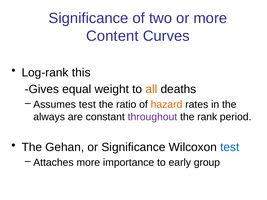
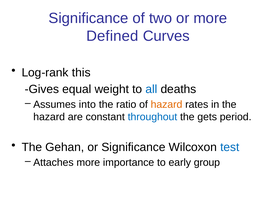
Content: Content -> Defined
all colour: orange -> blue
Assumes test: test -> into
always at (49, 117): always -> hazard
throughout colour: purple -> blue
rank: rank -> gets
